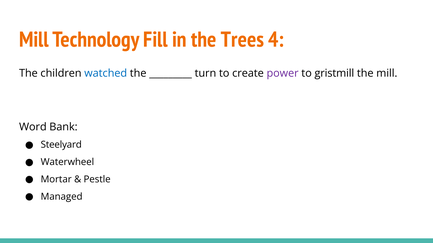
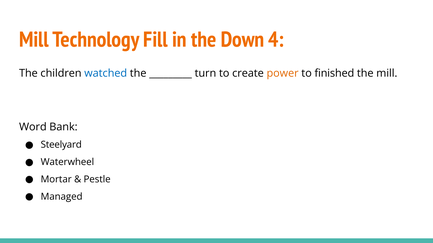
Trees: Trees -> Down
power colour: purple -> orange
gristmill: gristmill -> finished
